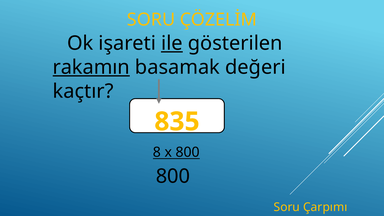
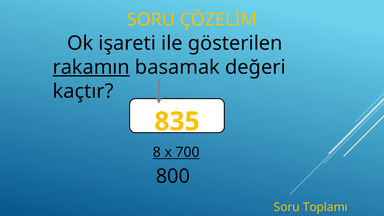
ile underline: present -> none
x 800: 800 -> 700
Çarpımı: Çarpımı -> Toplamı
